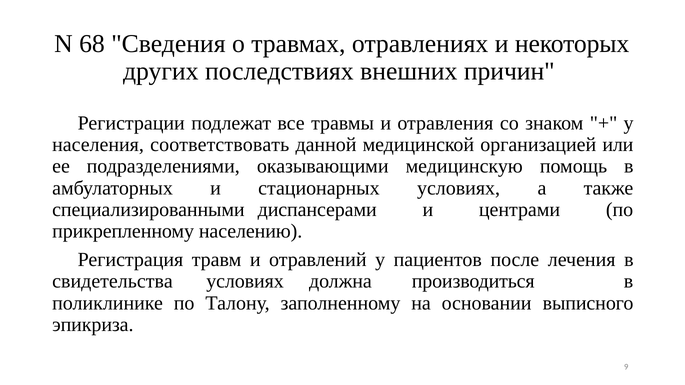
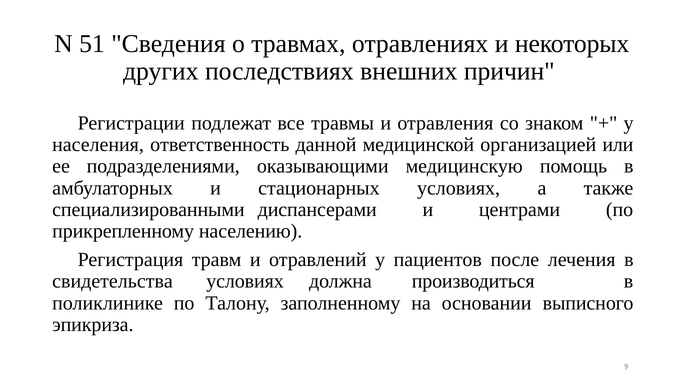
68: 68 -> 51
соответствовать: соответствовать -> ответственность
